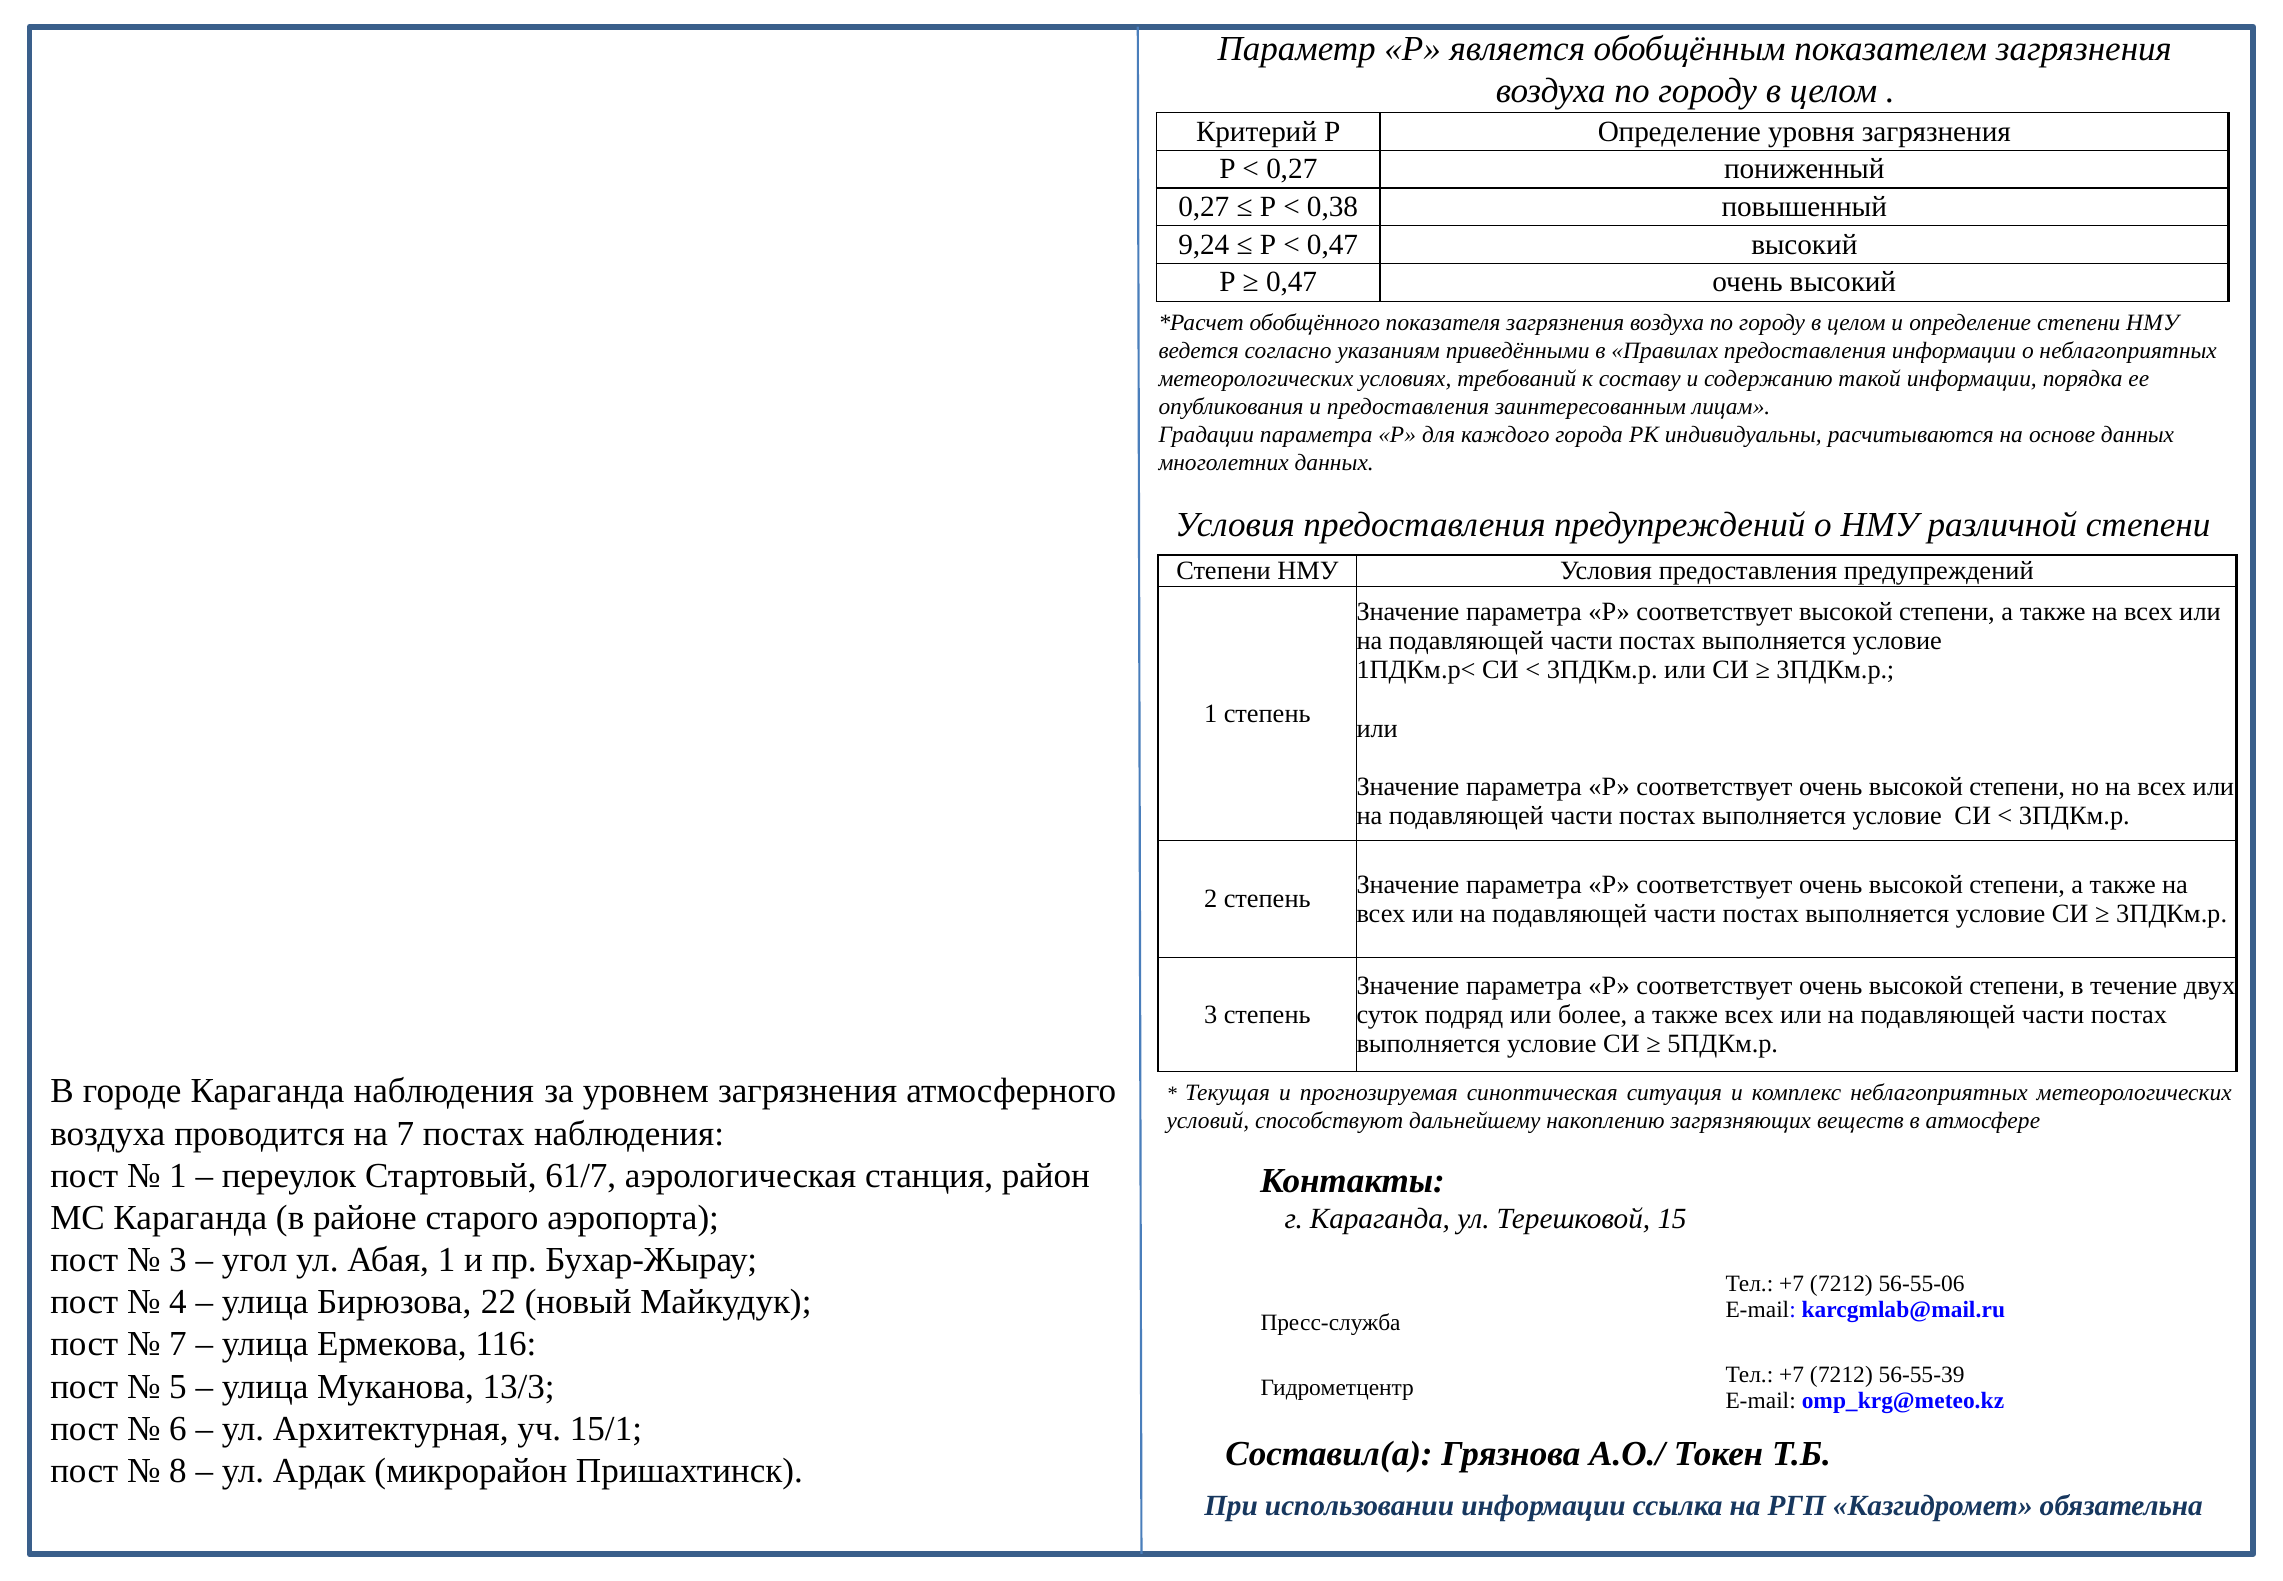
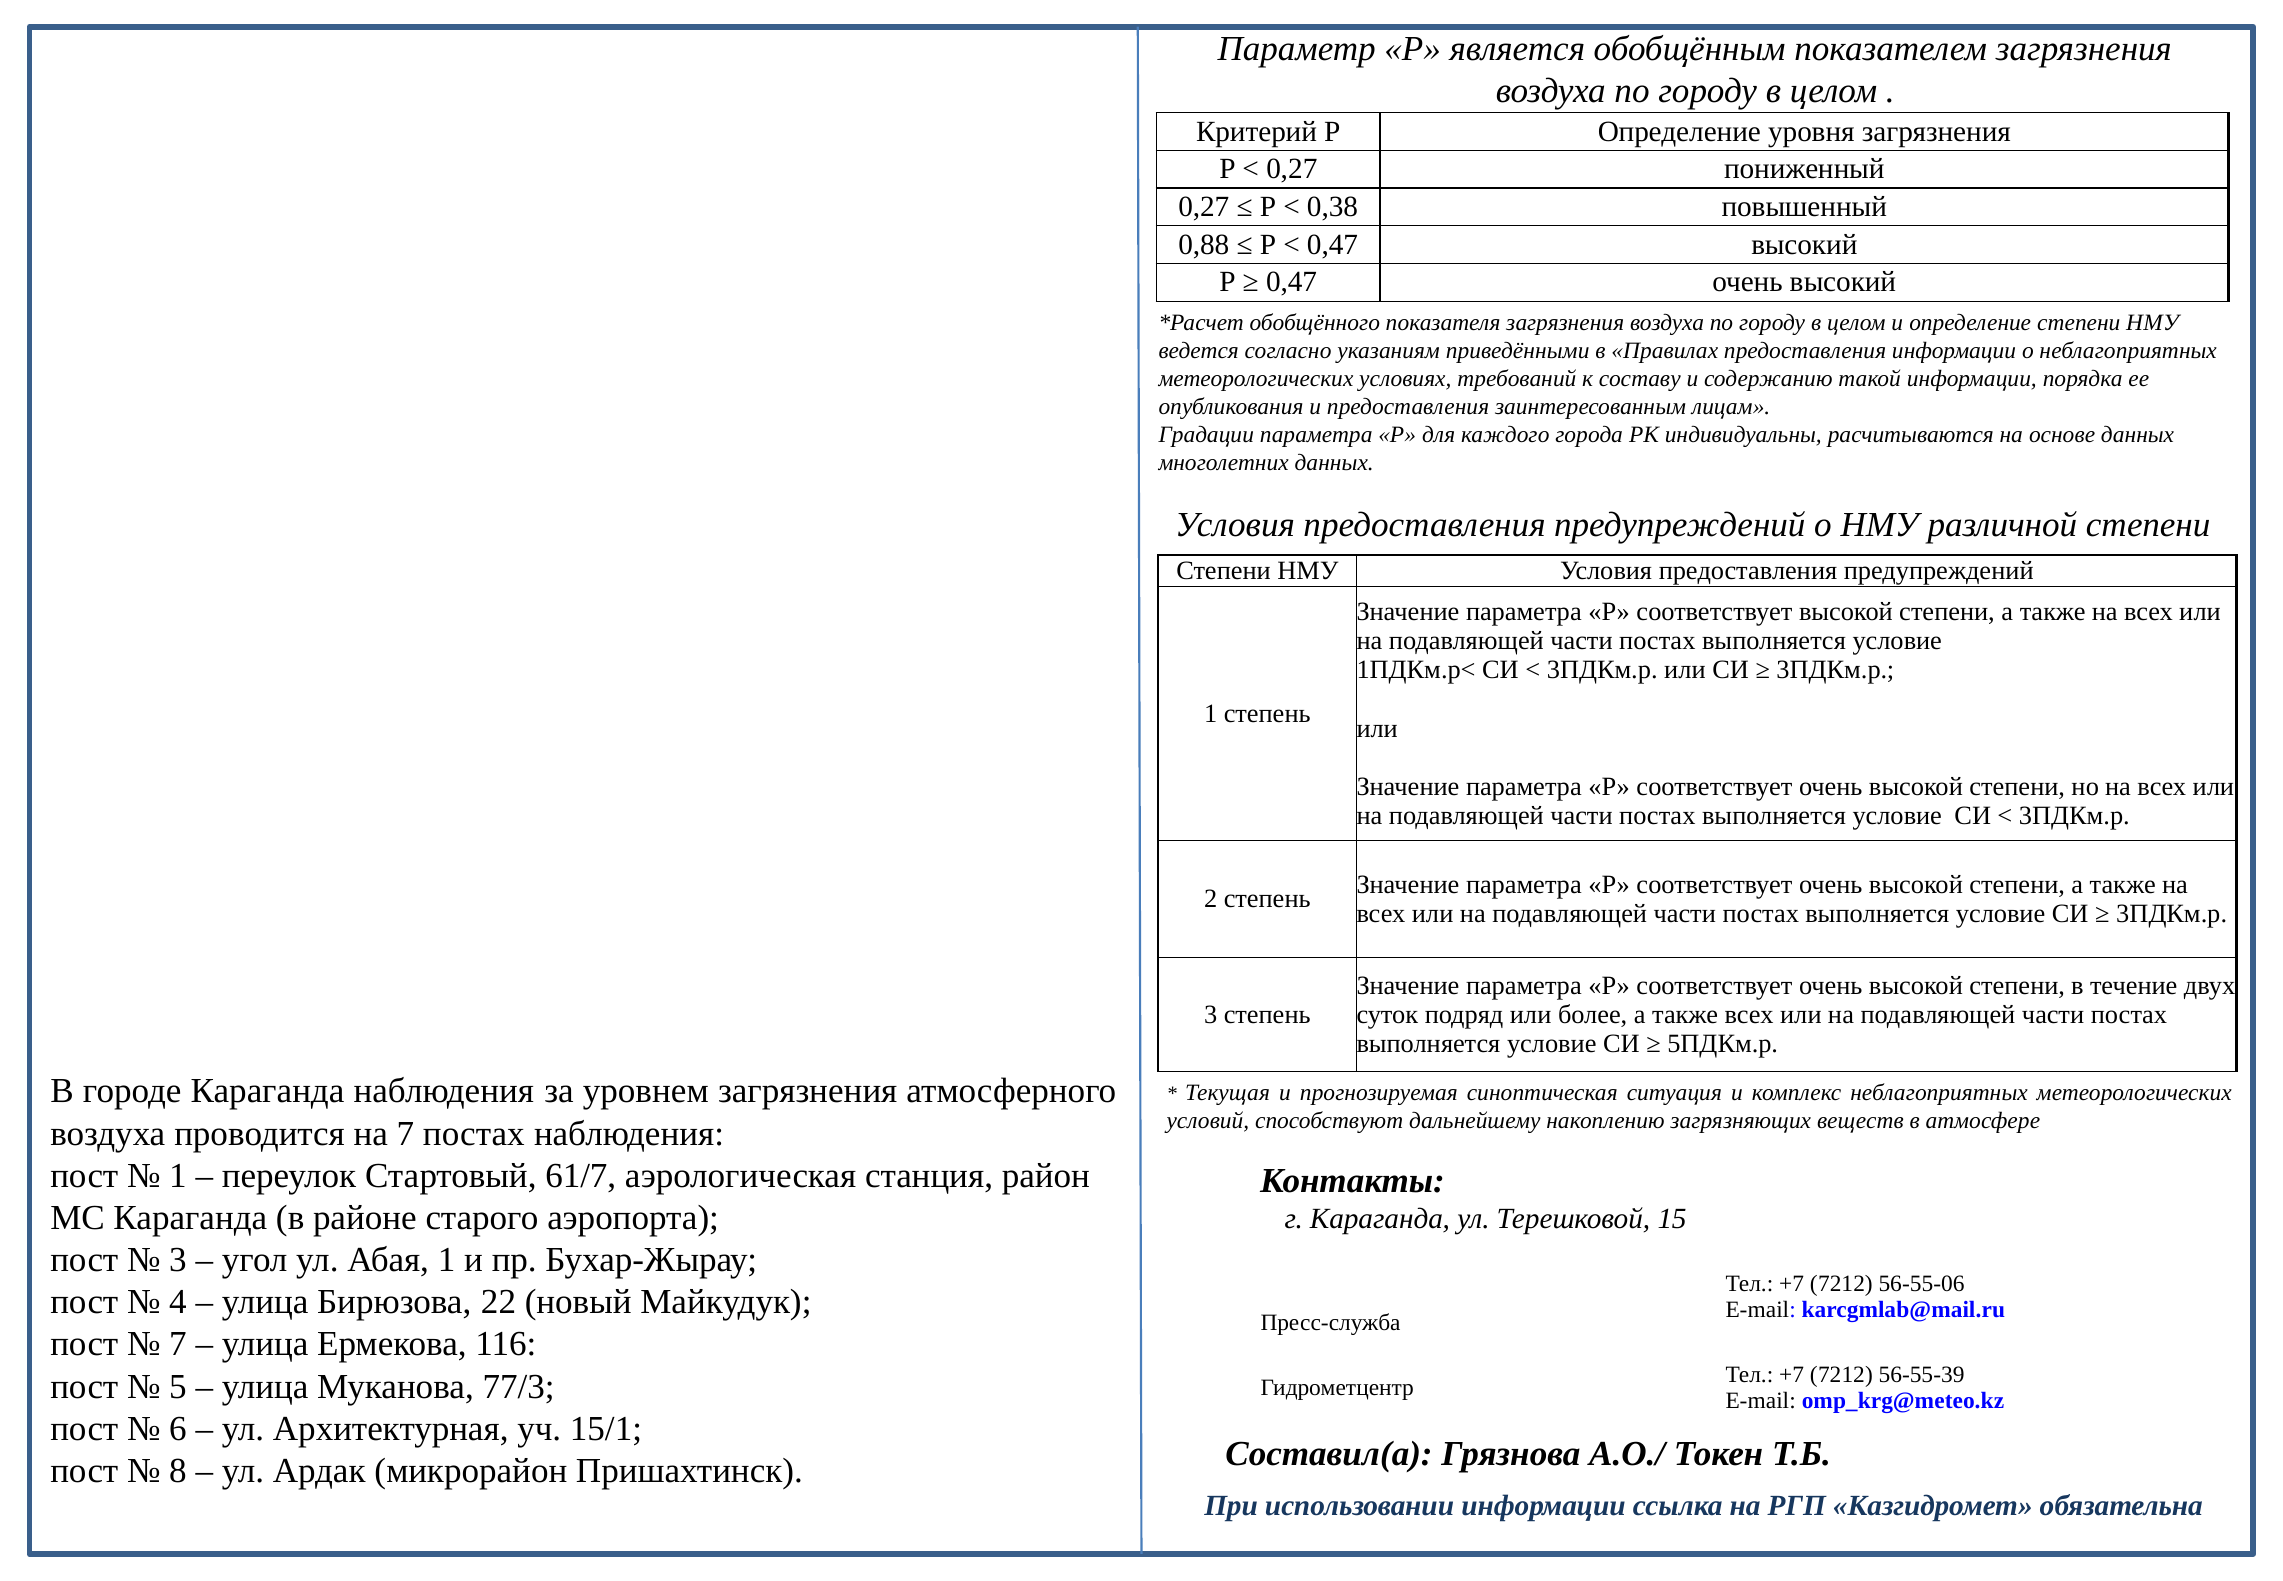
9,24: 9,24 -> 0,88
13/3: 13/3 -> 77/3
